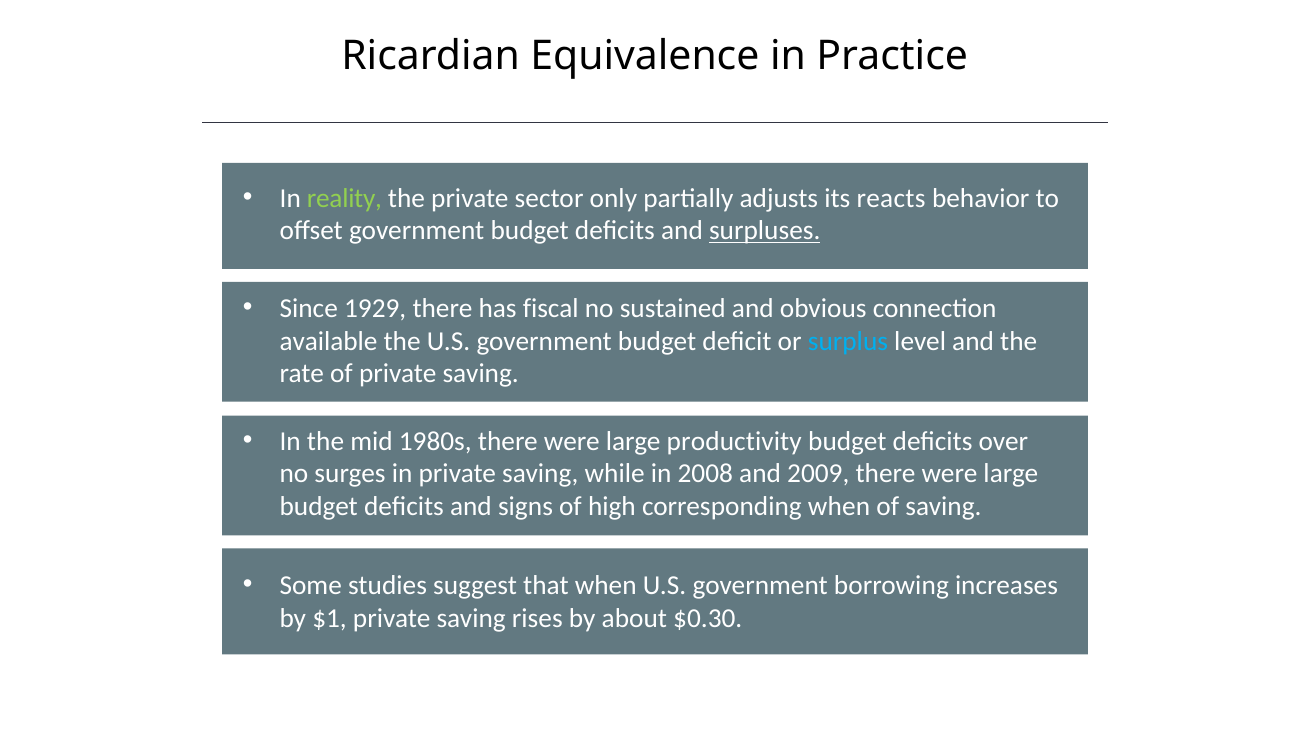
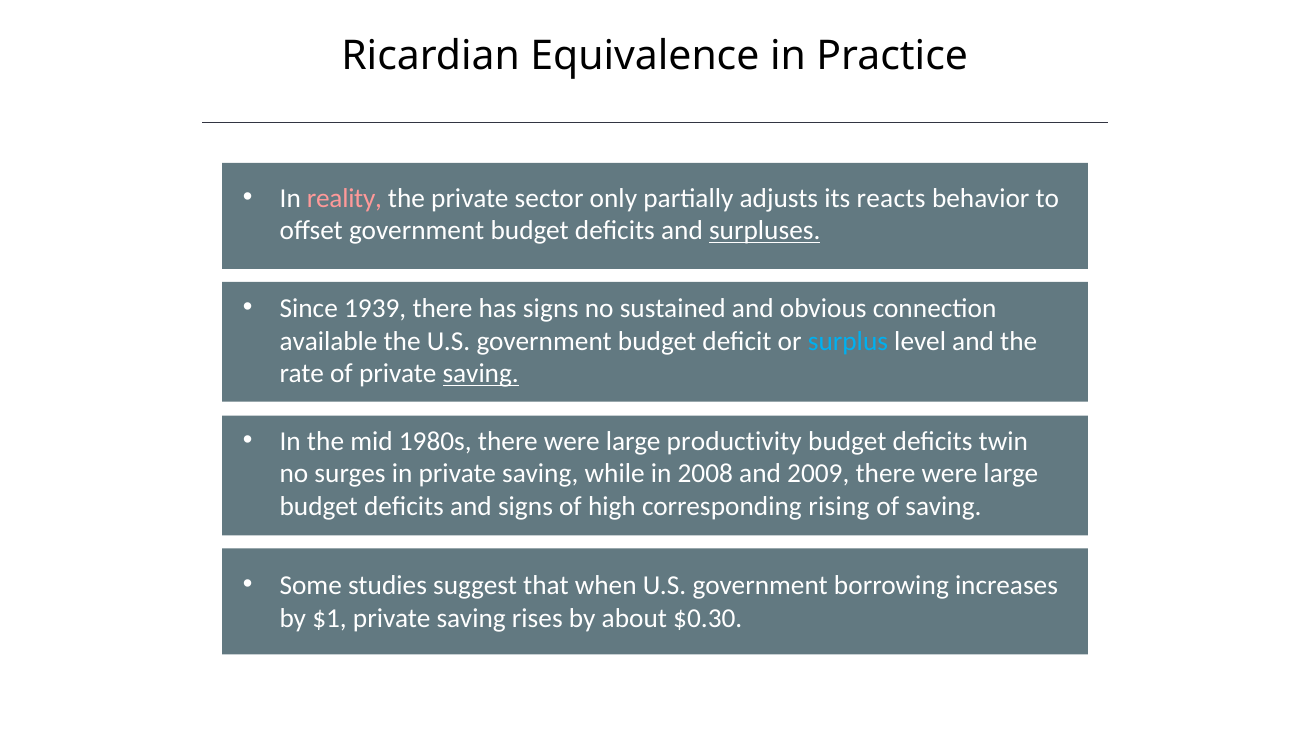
reality colour: light green -> pink
1929: 1929 -> 1939
has fiscal: fiscal -> signs
saving at (481, 374) underline: none -> present
over: over -> twin
corresponding when: when -> rising
